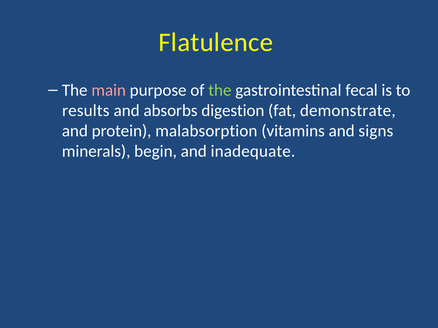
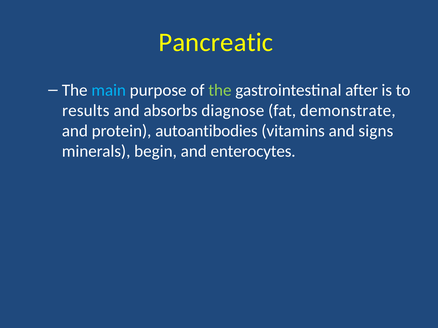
Flatulence: Flatulence -> Pancreatic
main colour: pink -> light blue
fecal: fecal -> after
digestion: digestion -> diagnose
malabsorption: malabsorption -> autoantibodies
inadequate: inadequate -> enterocytes
